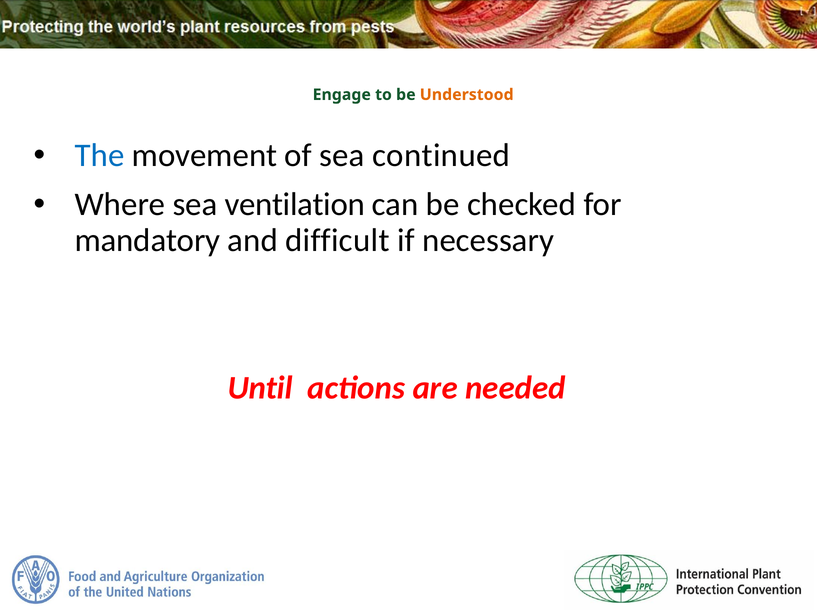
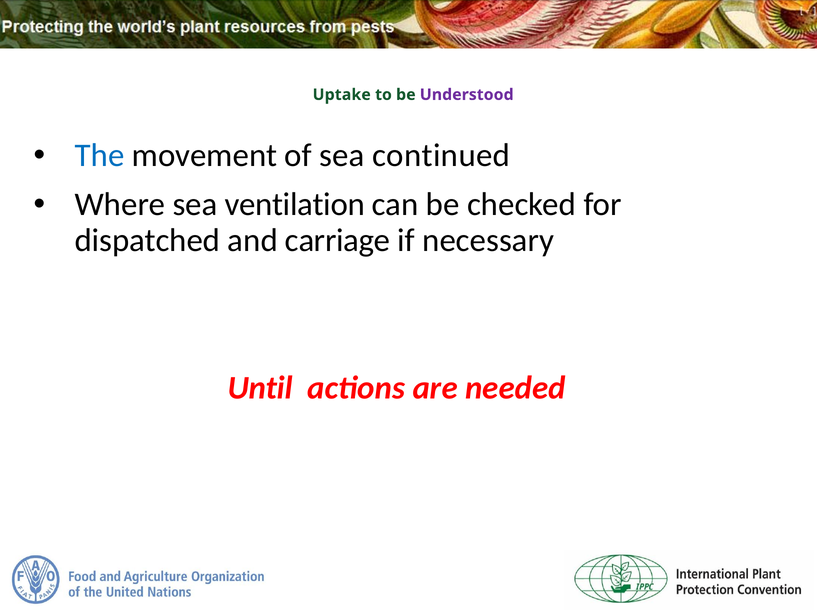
Engage: Engage -> Uptake
Understood colour: orange -> purple
mandatory: mandatory -> dispatched
difficult: difficult -> carriage
